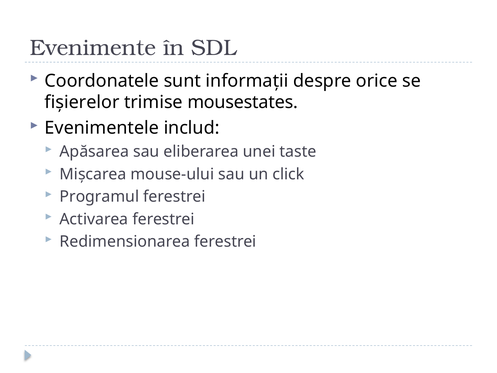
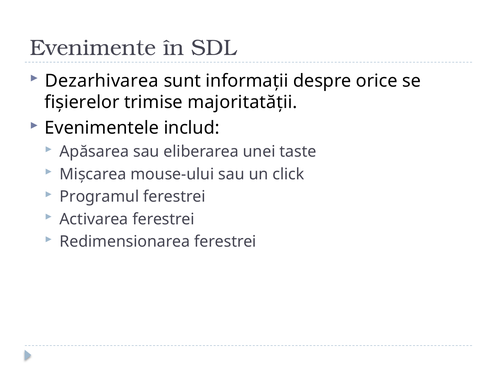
Coordonatele: Coordonatele -> Dezarhivarea
mousestates: mousestates -> majoritatăţii
